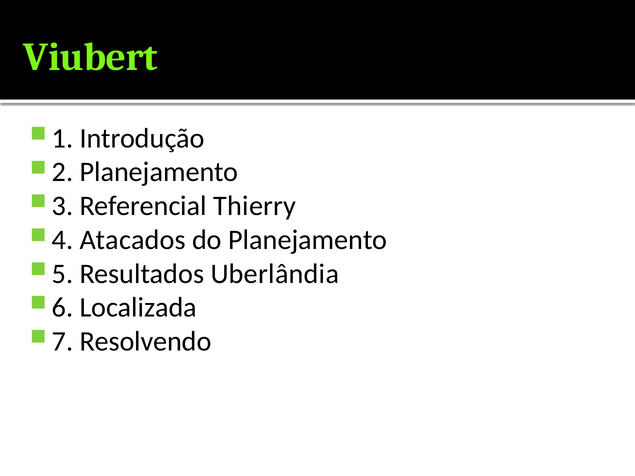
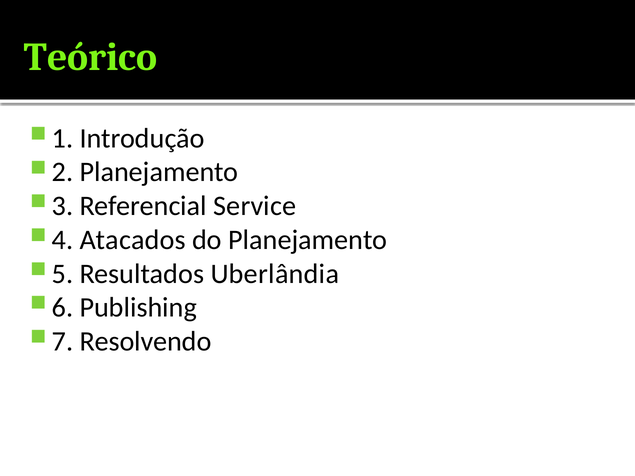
Viubert: Viubert -> Teórico
Thierry: Thierry -> Service
Localizada: Localizada -> Publishing
